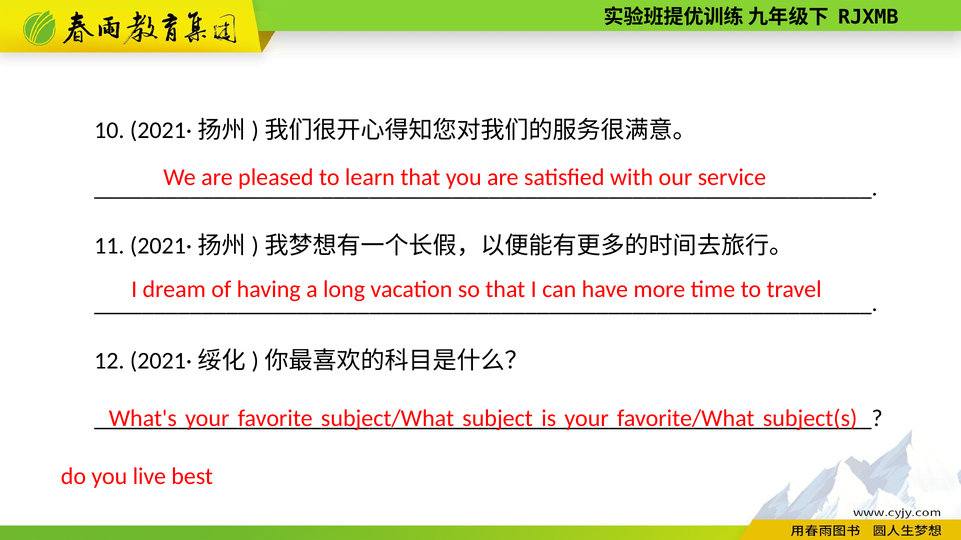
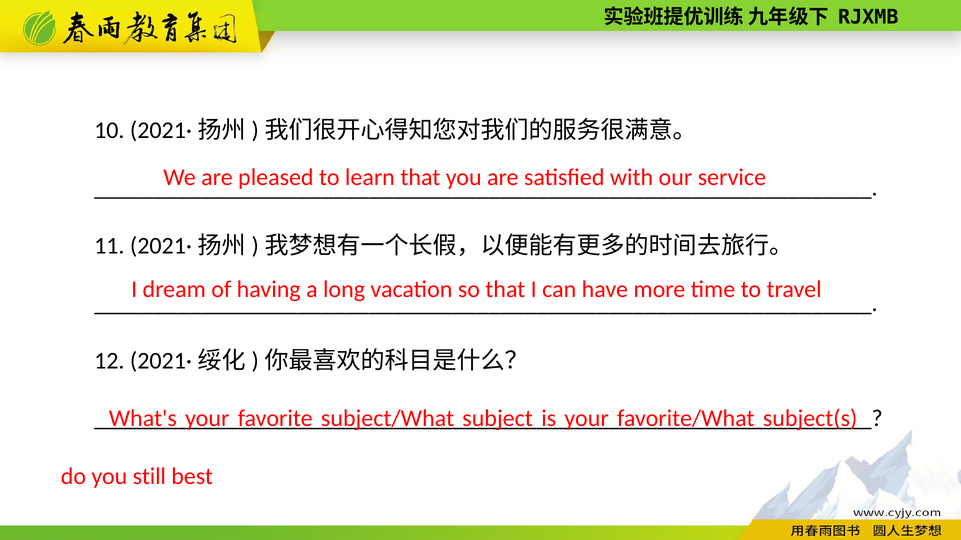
live: live -> still
